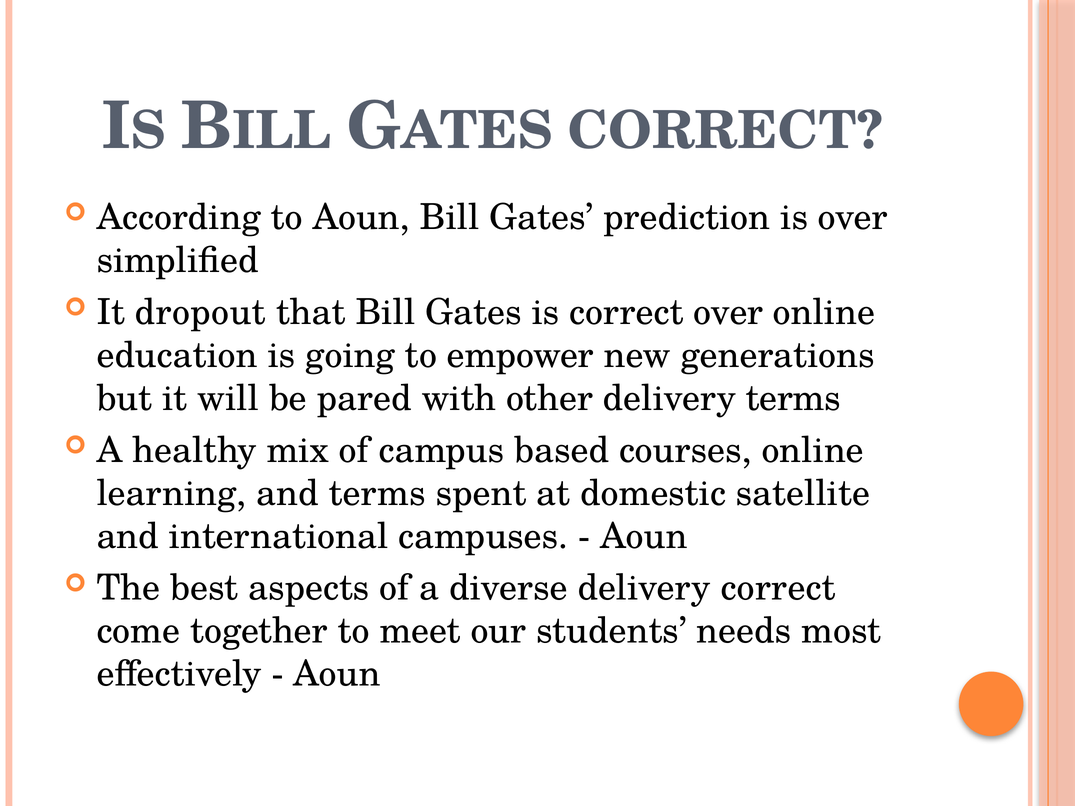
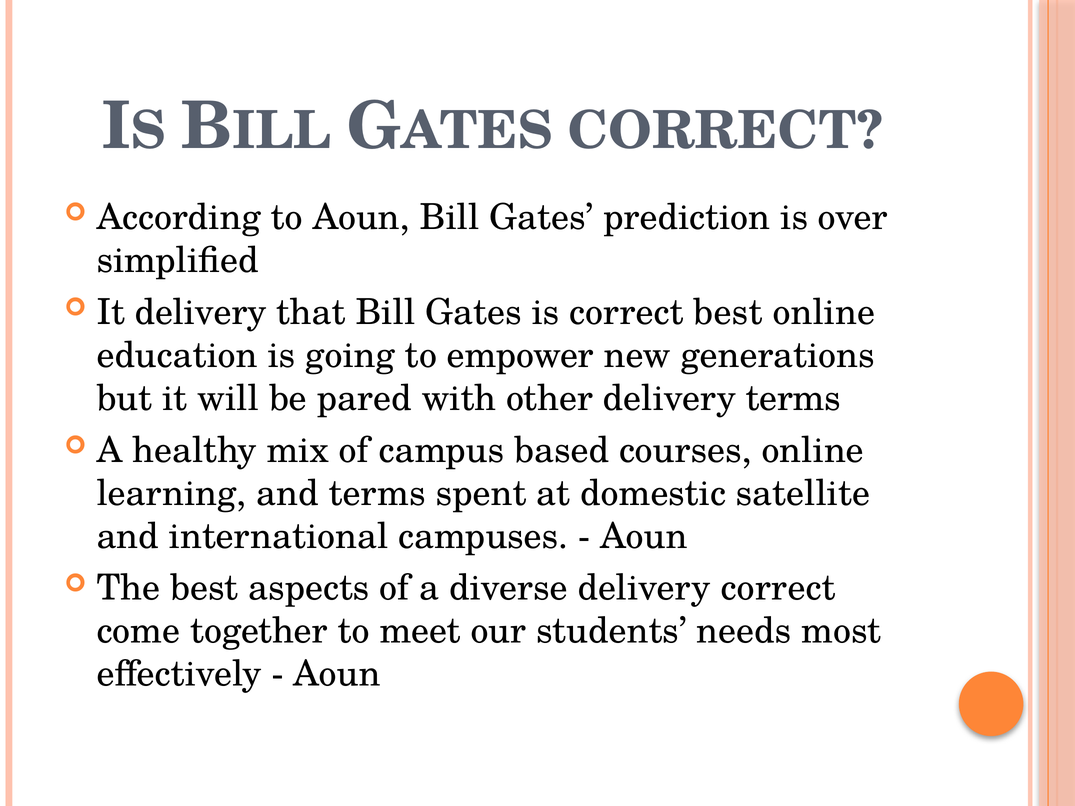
It dropout: dropout -> delivery
correct over: over -> best
